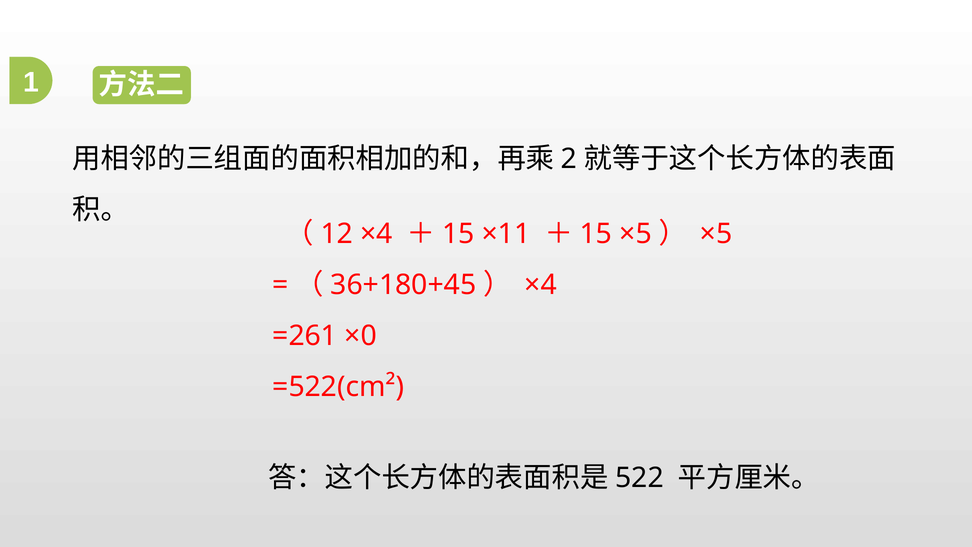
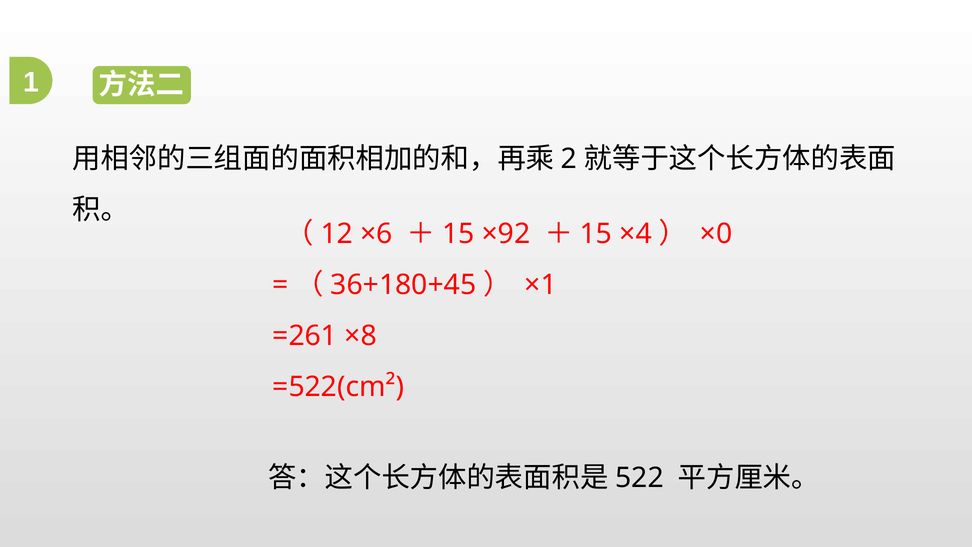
×4 at (376, 234): ×4 -> ×6
×11: ×11 -> ×92
×5 at (636, 234): ×5 -> ×4
×5 at (716, 234): ×5 -> ×0
×4 at (541, 285): ×4 -> ×1
×0: ×0 -> ×8
